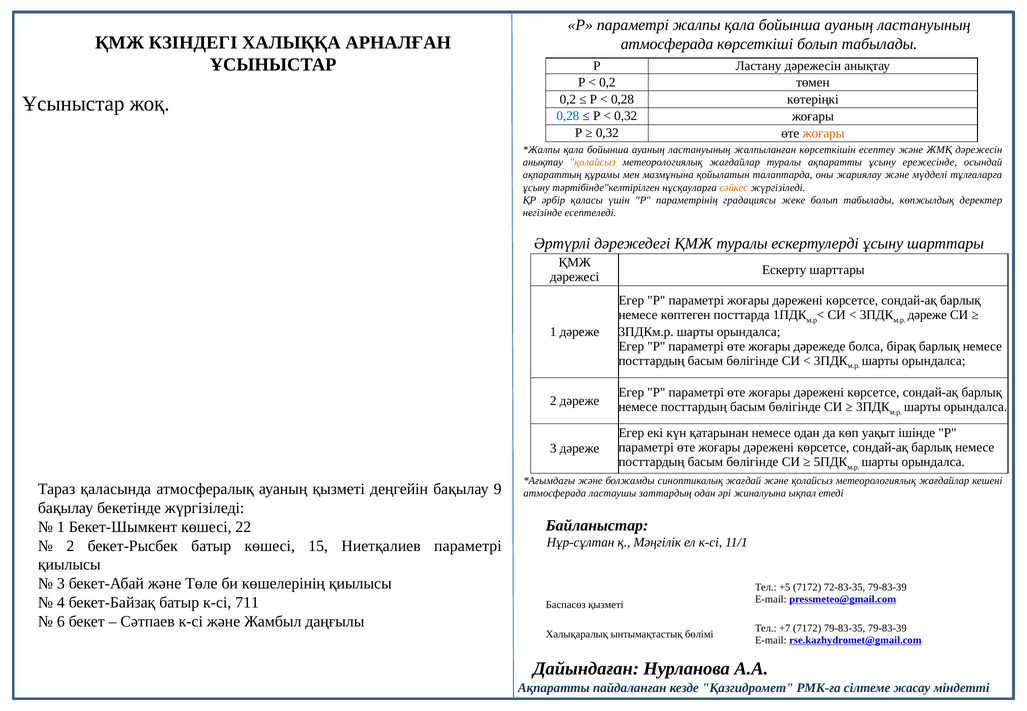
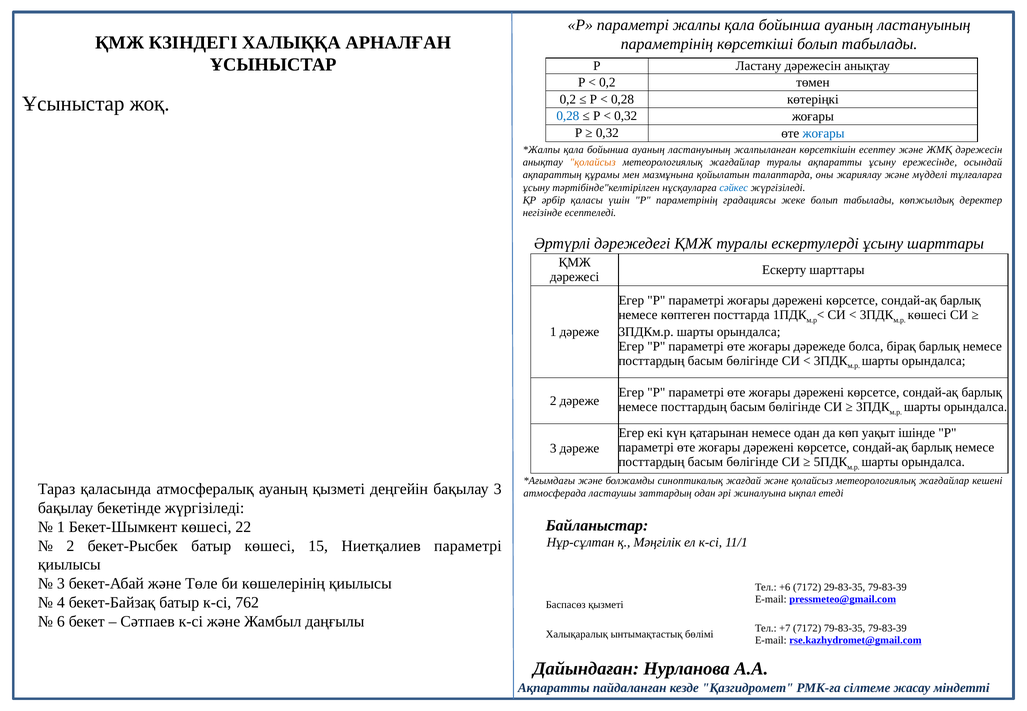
атмосферада at (667, 44): атмосферада -> параметрінің
жоғары at (824, 133) colour: orange -> blue
сәйкес colour: orange -> blue
дәреже at (927, 315): дәреже -> көшесі
бақылау 9: 9 -> 3
+5: +5 -> +6
72-83-35: 72-83-35 -> 29-83-35
711: 711 -> 762
